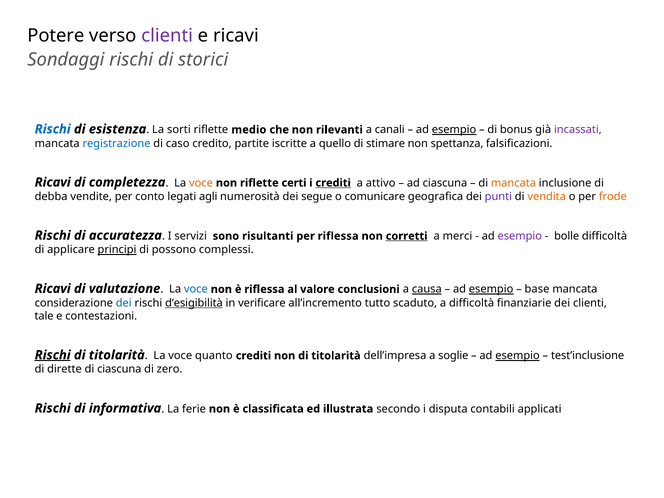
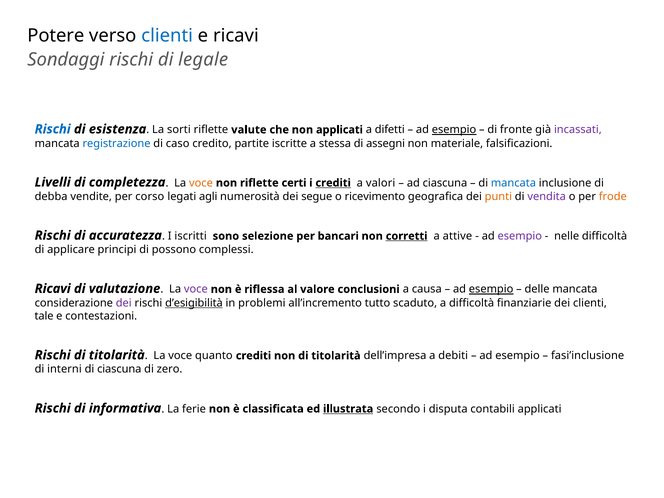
clienti at (167, 35) colour: purple -> blue
storici: storici -> legale
medio: medio -> valute
non rilevanti: rilevanti -> applicati
canali: canali -> difetti
bonus: bonus -> fronte
quello: quello -> stessa
stimare: stimare -> assegni
spettanza: spettanza -> materiale
Ricavi at (53, 182): Ricavi -> Livelli
attivo: attivo -> valori
mancata at (513, 183) colour: orange -> blue
conto: conto -> corso
comunicare: comunicare -> ricevimento
punti colour: purple -> orange
vendita colour: orange -> purple
servizi: servizi -> iscritti
risultanti: risultanti -> selezione
per riflessa: riflessa -> bancari
merci: merci -> attive
bolle: bolle -> nelle
principi underline: present -> none
voce at (196, 289) colour: blue -> purple
causa underline: present -> none
base: base -> delle
dei at (124, 303) colour: blue -> purple
verificare: verificare -> problemi
Rischi at (53, 355) underline: present -> none
soglie: soglie -> debiti
esempio at (518, 356) underline: present -> none
test’inclusione: test’inclusione -> fasi’inclusione
dirette: dirette -> interni
illustrata underline: none -> present
